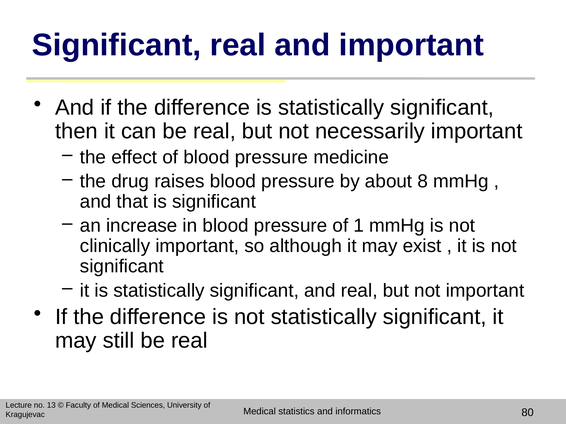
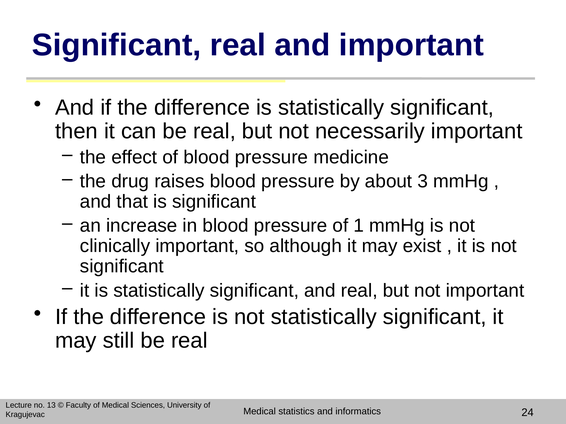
8: 8 -> 3
80: 80 -> 24
